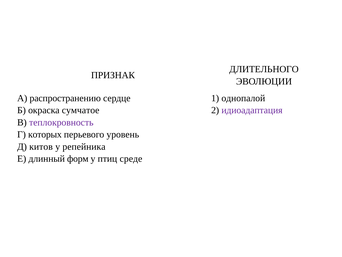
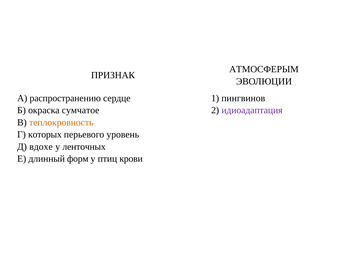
ДЛИТЕЛЬНОГО: ДЛИТЕЛЬНОГО -> АТМОСФЕРЫМ
однопалой: однопалой -> пингвинов
теплокровность colour: purple -> orange
китов: китов -> вдохе
репейника: репейника -> ленточных
среде: среде -> крови
